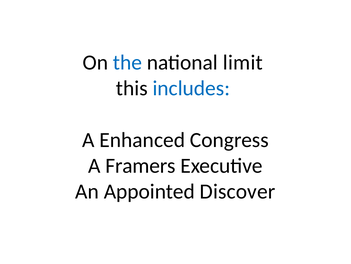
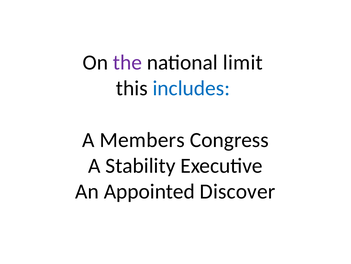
the colour: blue -> purple
Enhanced: Enhanced -> Members
Framers: Framers -> Stability
